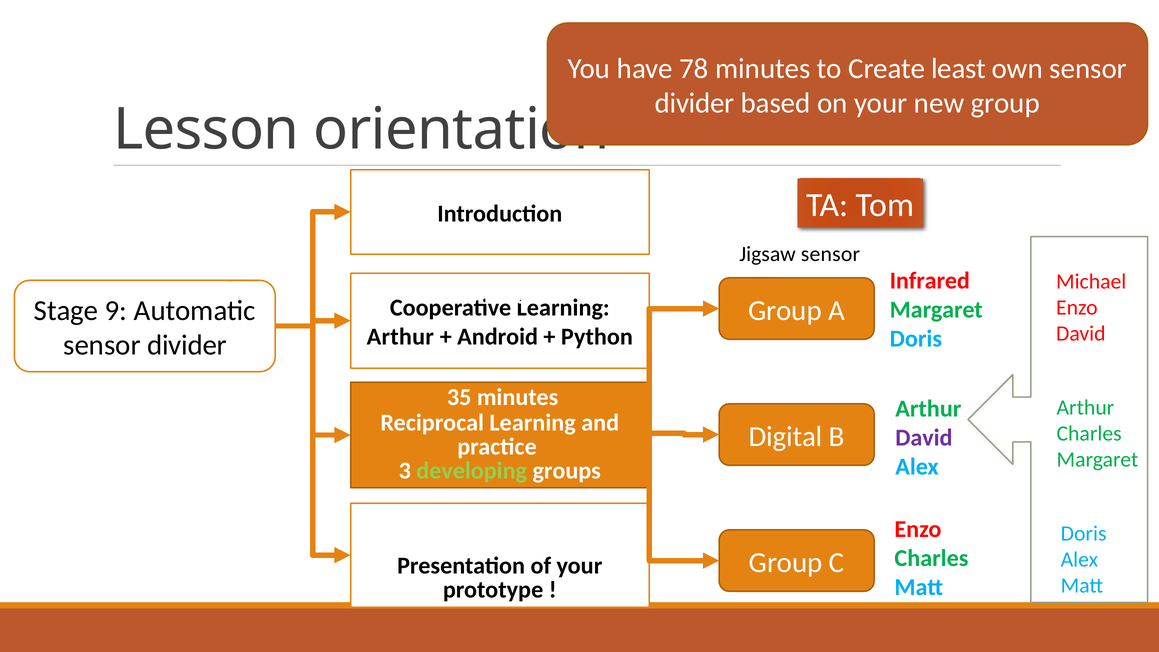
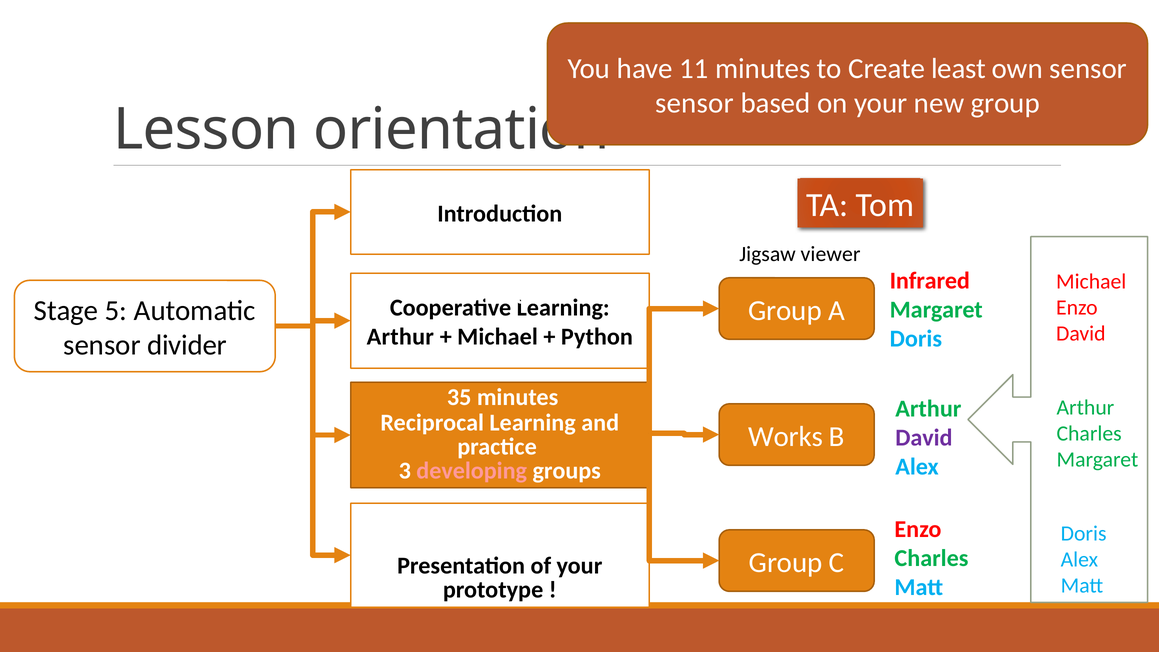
78: 78 -> 11
divider at (695, 103): divider -> sensor
Jigsaw sensor: sensor -> viewer
9: 9 -> 5
Android at (498, 337): Android -> Michael
Digital: Digital -> Works
developing colour: light green -> pink
